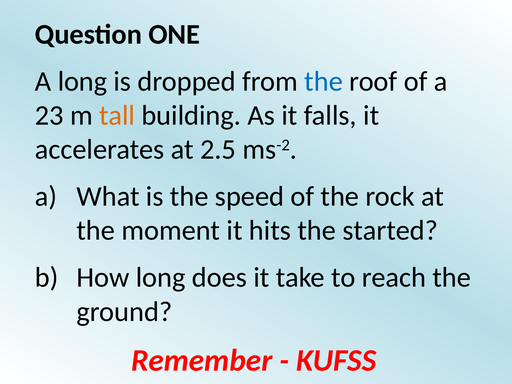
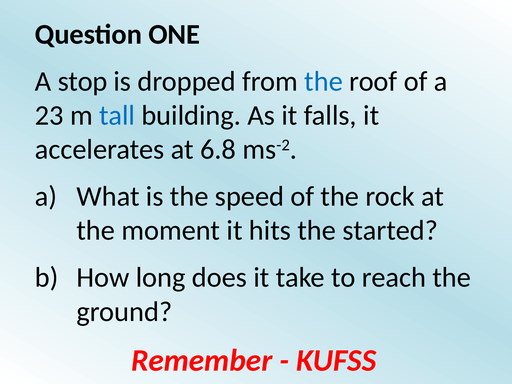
A long: long -> stop
tall colour: orange -> blue
2.5: 2.5 -> 6.8
